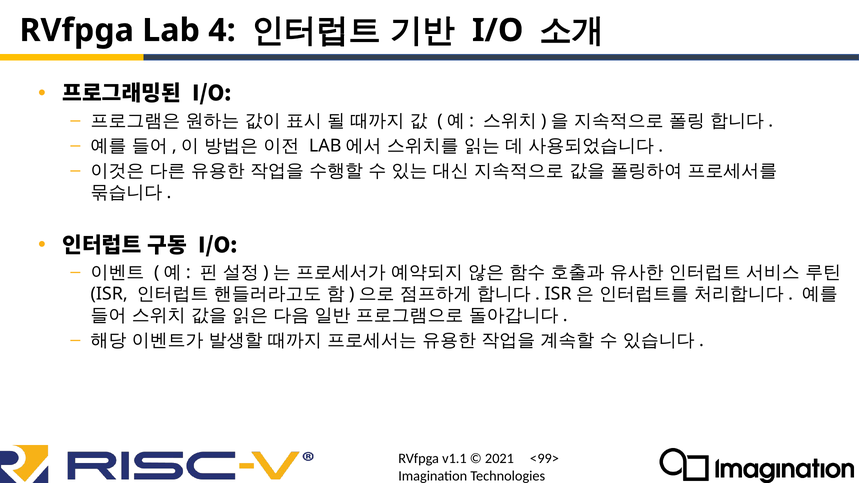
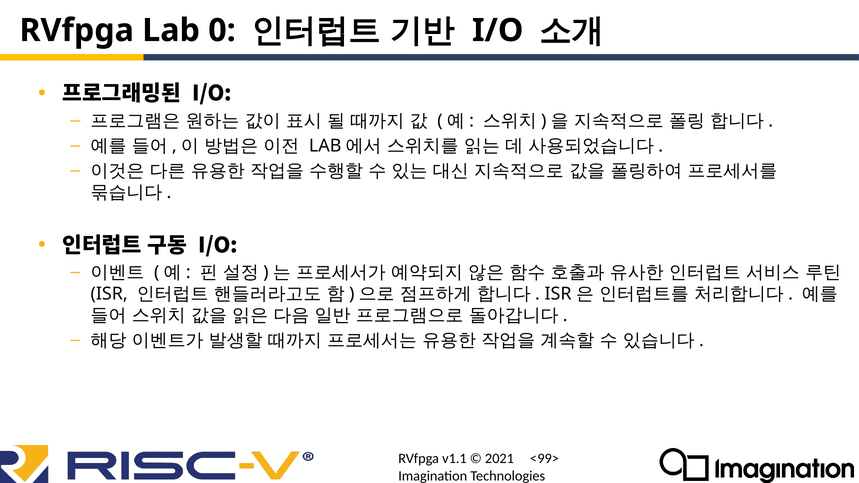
4: 4 -> 0
